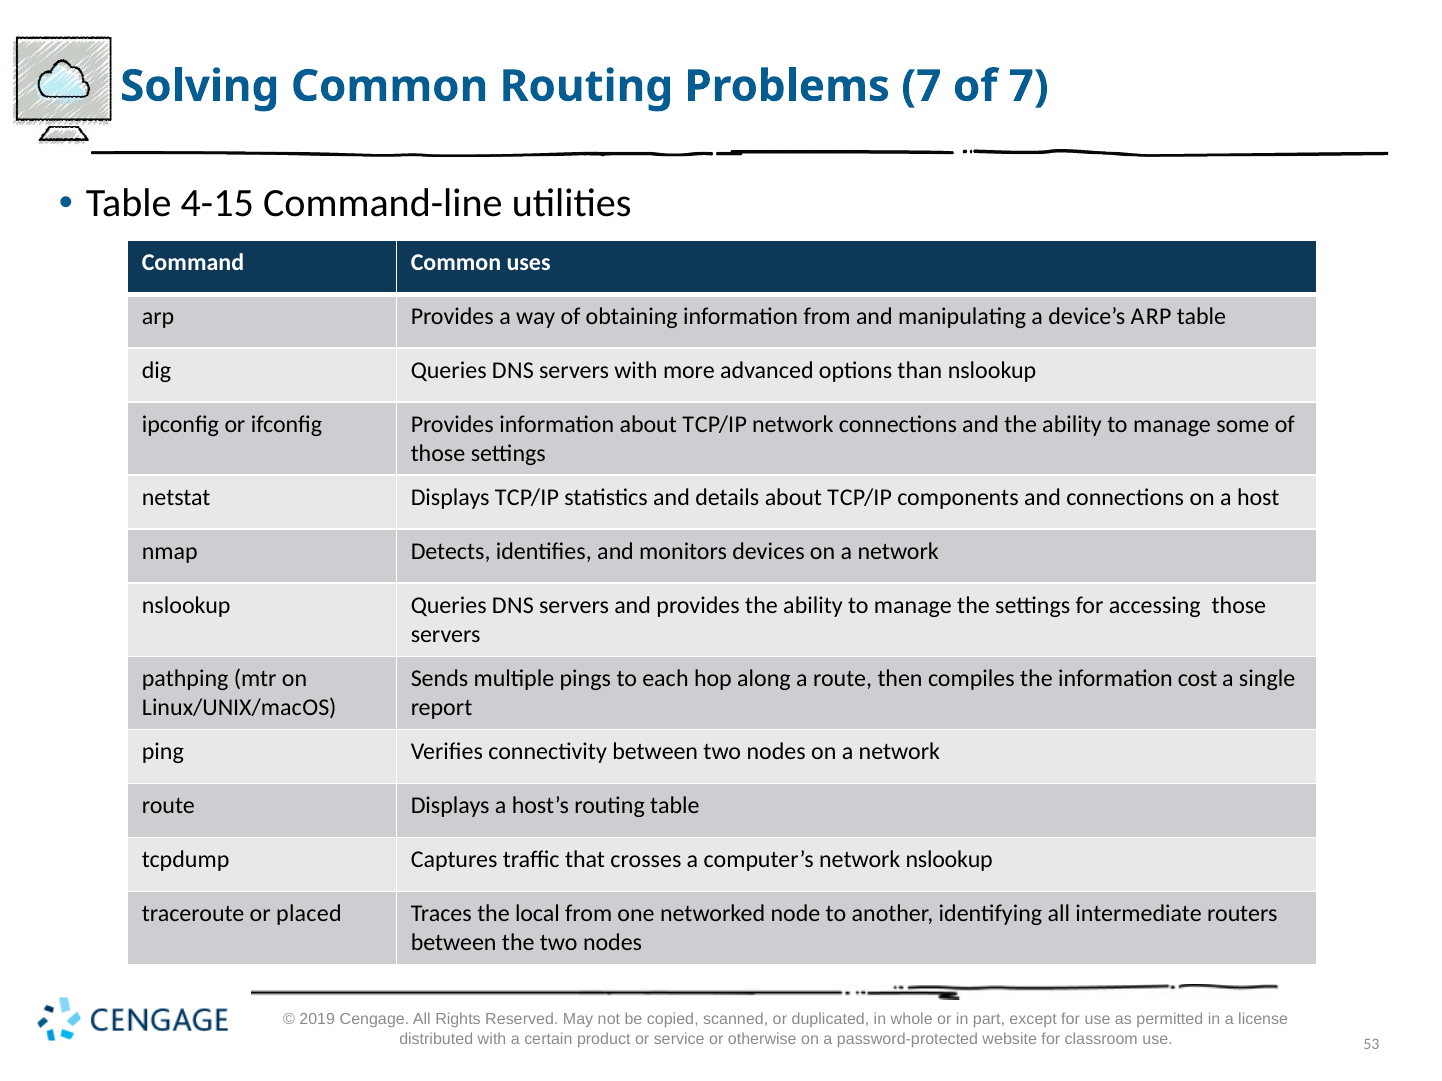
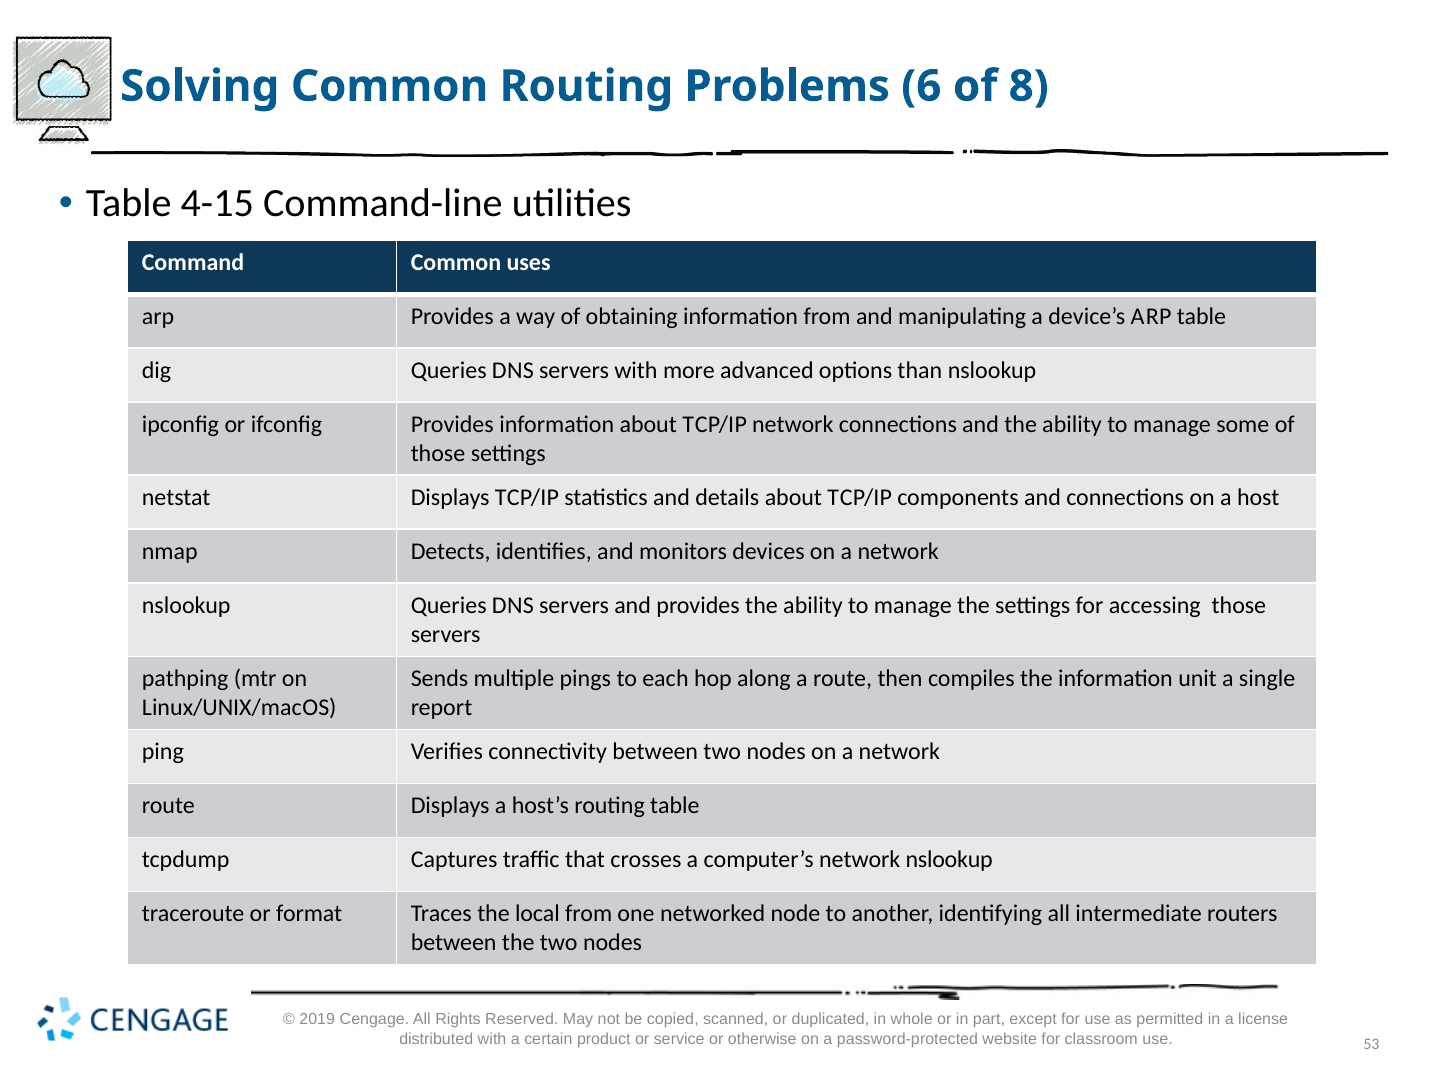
Problems 7: 7 -> 6
of 7: 7 -> 8
cost: cost -> unit
placed: placed -> format
